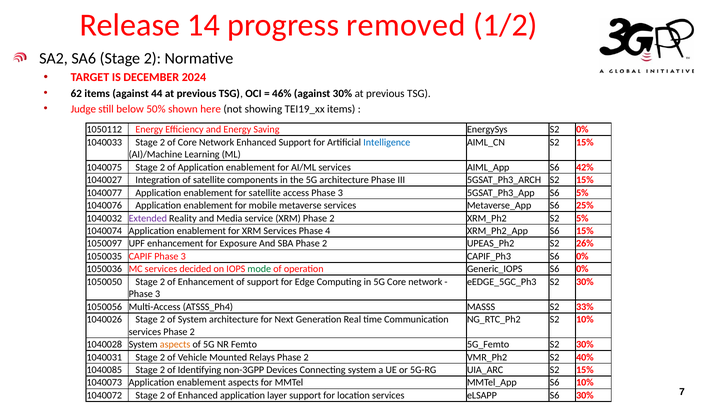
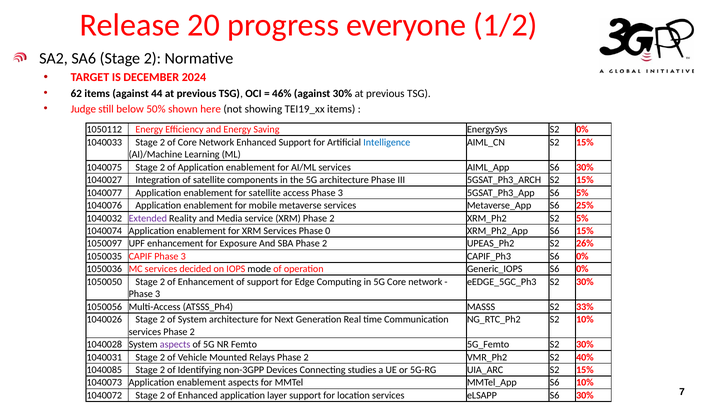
14: 14 -> 20
removed: removed -> everyone
42% at (585, 167): 42% -> 30%
4: 4 -> 0
mode colour: green -> black
aspects at (175, 345) colour: orange -> purple
Connecting system: system -> studies
